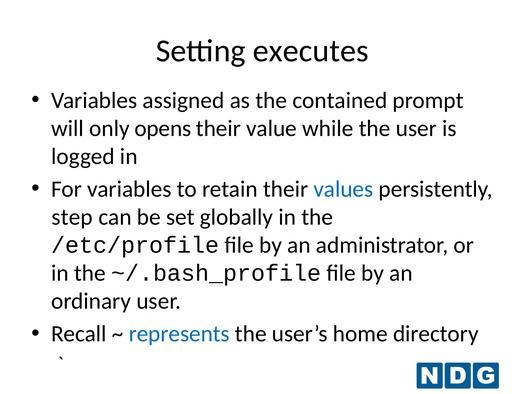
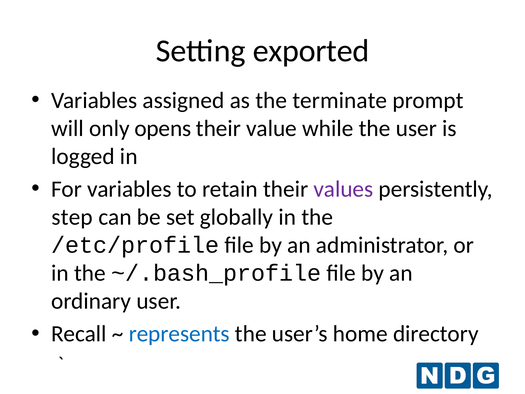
executes: executes -> exported
contained: contained -> terminate
values colour: blue -> purple
